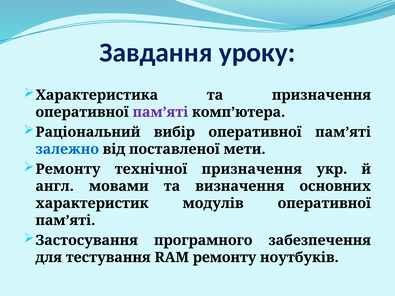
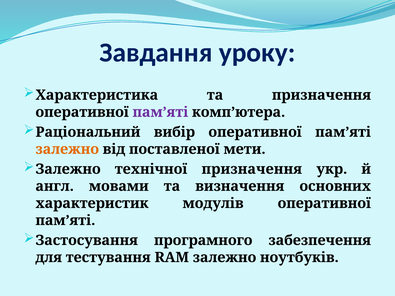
залежно at (67, 149) colour: blue -> orange
Ремонту at (68, 169): Ремонту -> Залежно
RAM ремонту: ремонту -> залежно
